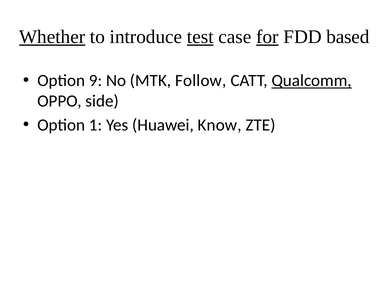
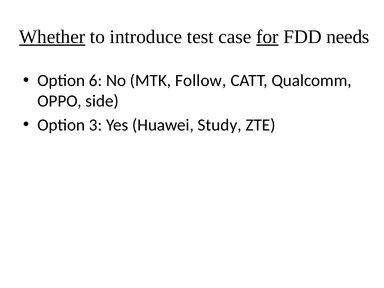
test underline: present -> none
based: based -> needs
9: 9 -> 6
Qualcomm underline: present -> none
1: 1 -> 3
Know: Know -> Study
